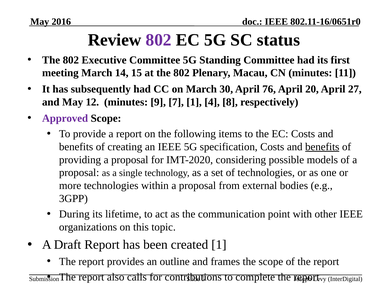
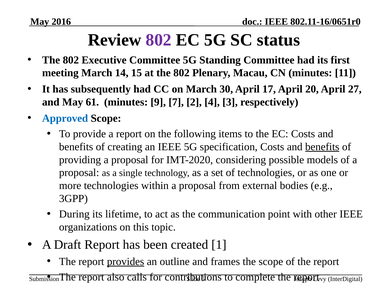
76: 76 -> 17
12: 12 -> 61
7 1: 1 -> 2
8: 8 -> 3
Approved colour: purple -> blue
provides underline: none -> present
